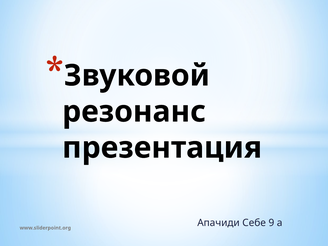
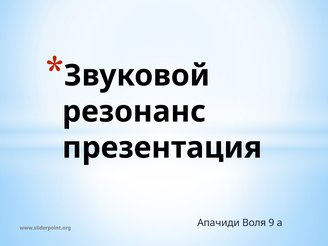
Себе: Себе -> Воля
